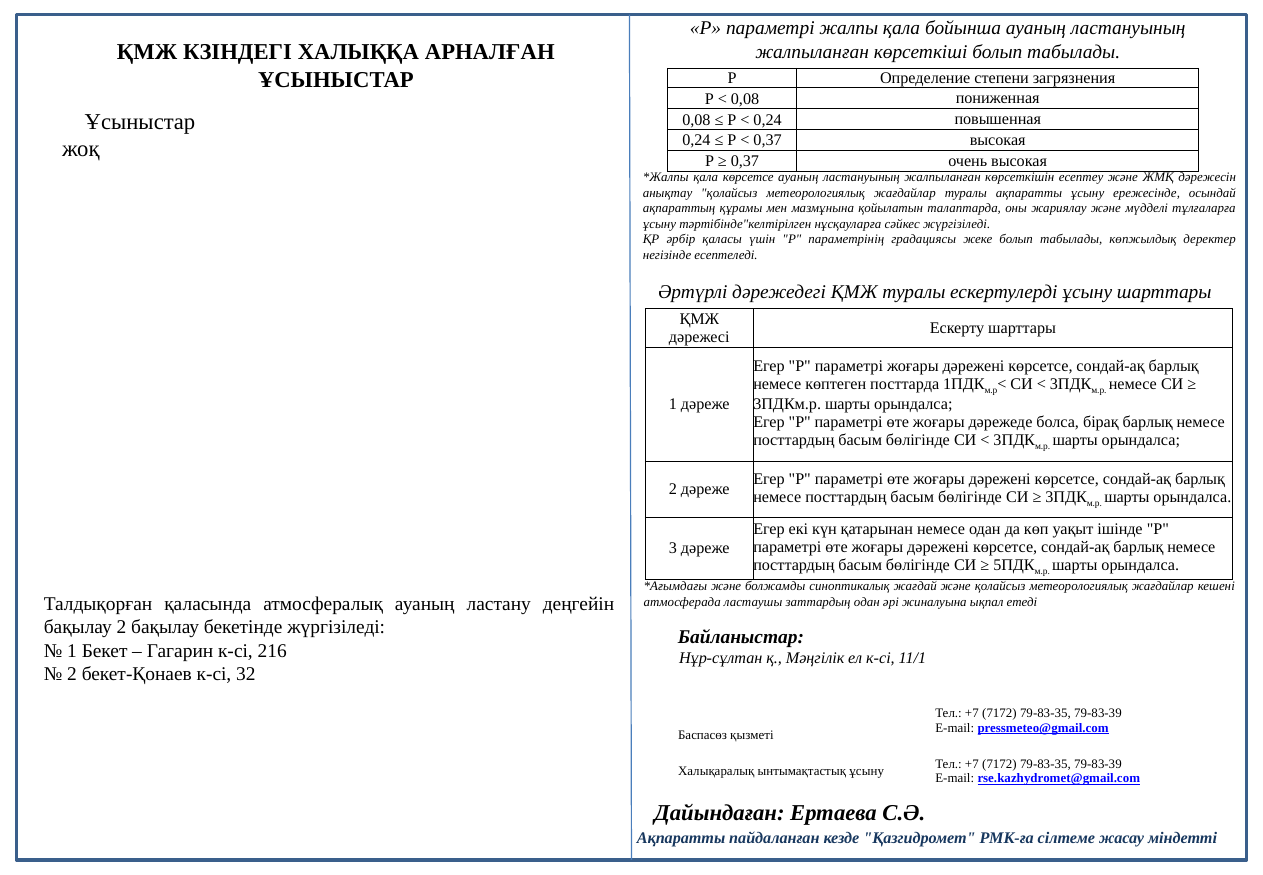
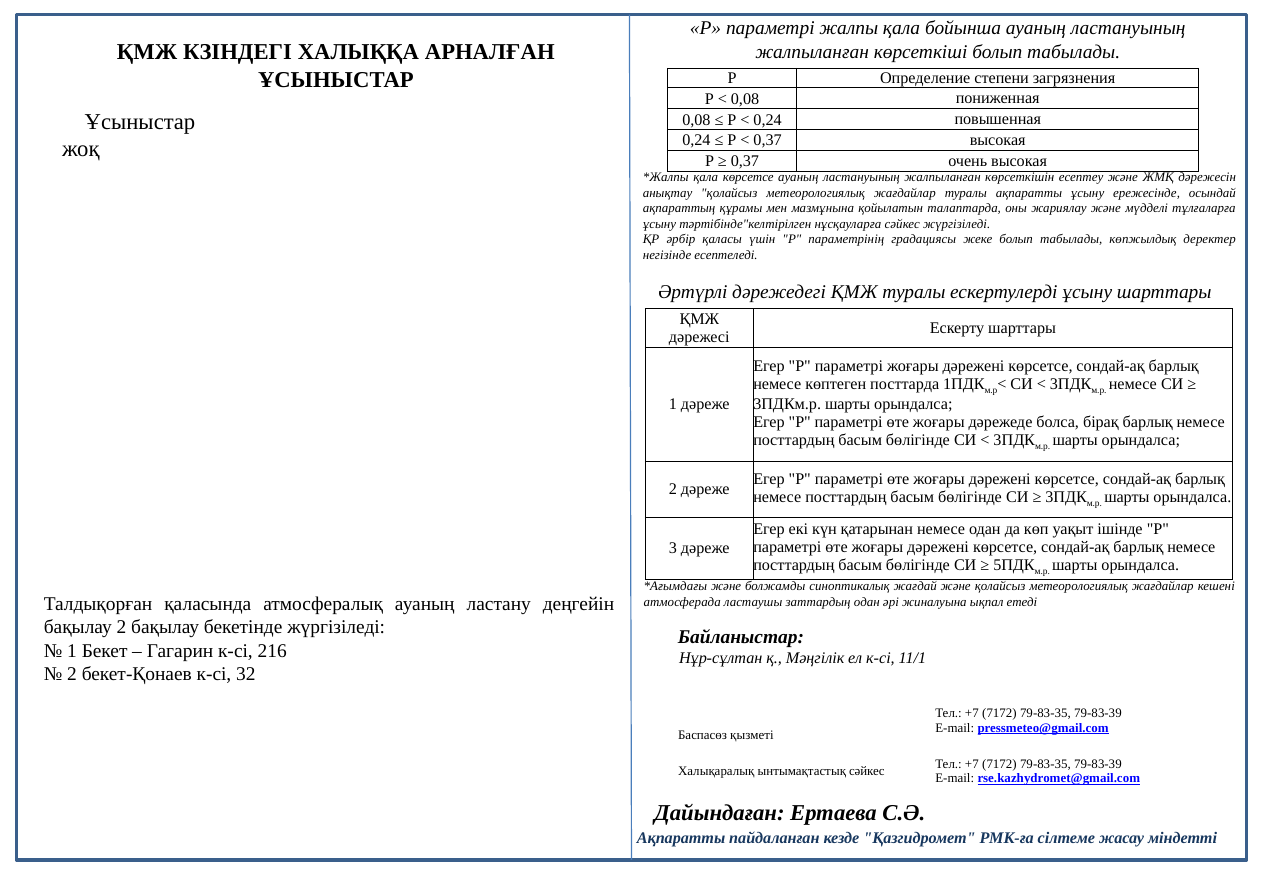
ынтымақтастық ұсыну: ұсыну -> сәйкес
